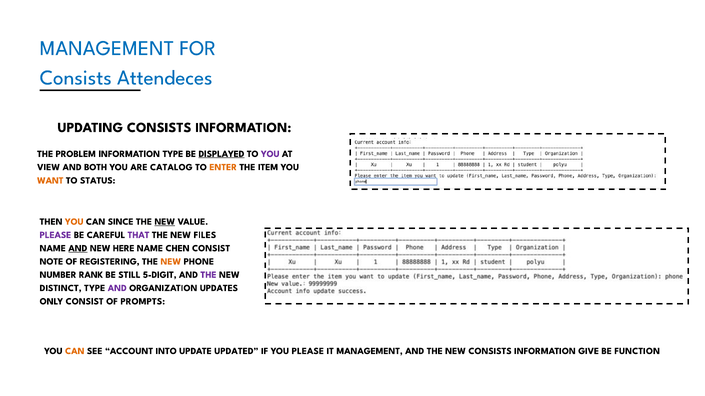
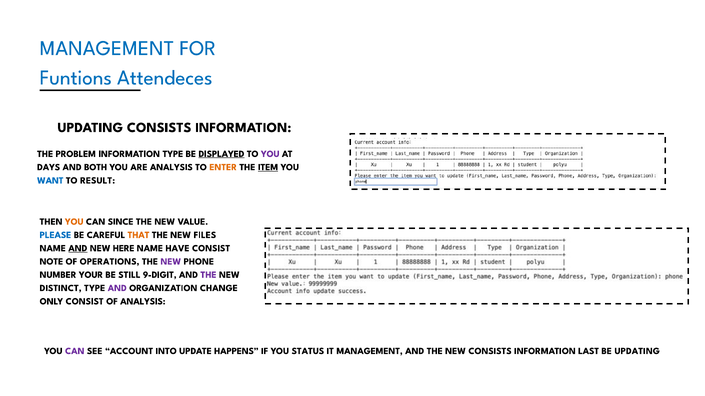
Consists at (76, 78): Consists -> Funtions
VIEW: VIEW -> DAYS
ARE CATALOG: CATALOG -> ANALYSIS
ITEM underline: none -> present
WANT colour: orange -> blue
STATUS: STATUS -> RESULT
NEW at (165, 222) underline: present -> none
PLEASE at (55, 235) colour: purple -> blue
THAT colour: purple -> orange
CHEN: CHEN -> HAVE
REGISTERING: REGISTERING -> OPERATIONS
NEW at (171, 262) colour: orange -> purple
RANK: RANK -> YOUR
5-DIGIT: 5-DIGIT -> 9-DIGIT
UPDATES: UPDATES -> CHANGE
OF PROMPTS: PROMPTS -> ANALYSIS
CAN at (75, 351) colour: orange -> purple
UPDATED: UPDATED -> HAPPENS
YOU PLEASE: PLEASE -> STATUS
GIVE: GIVE -> LAST
BE FUNCTION: FUNCTION -> UPDATING
